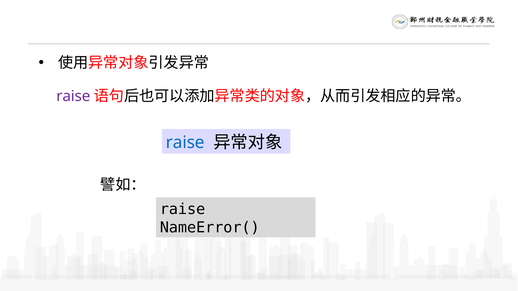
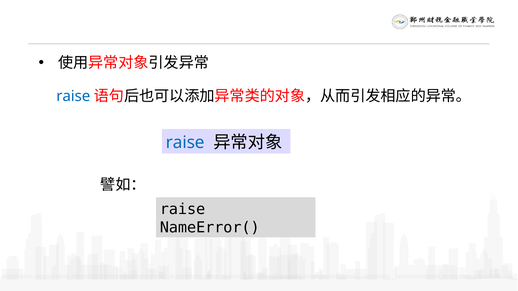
raise at (73, 96) colour: purple -> blue
